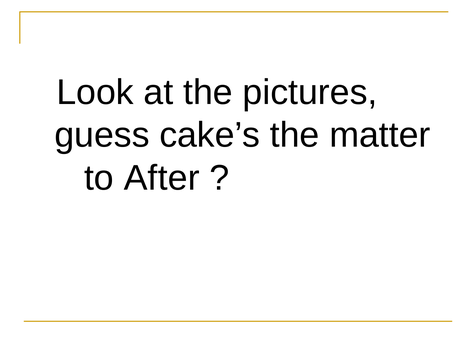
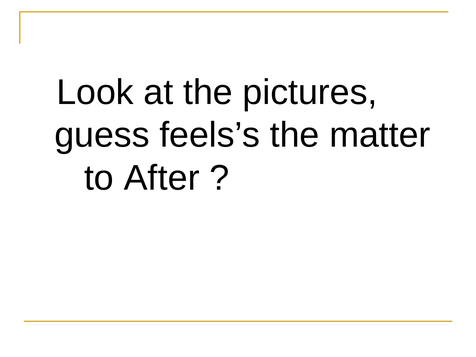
cake’s: cake’s -> feels’s
